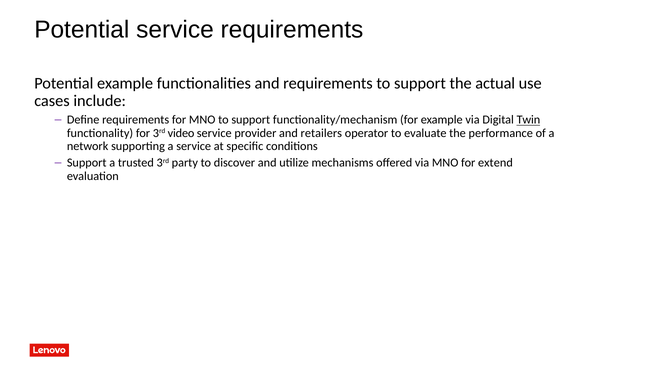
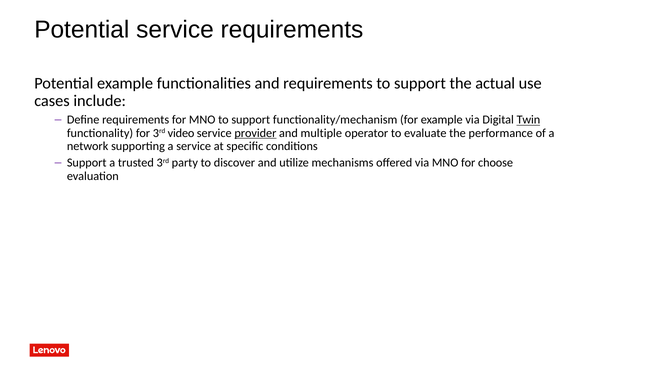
provider underline: none -> present
retailers: retailers -> multiple
extend: extend -> choose
